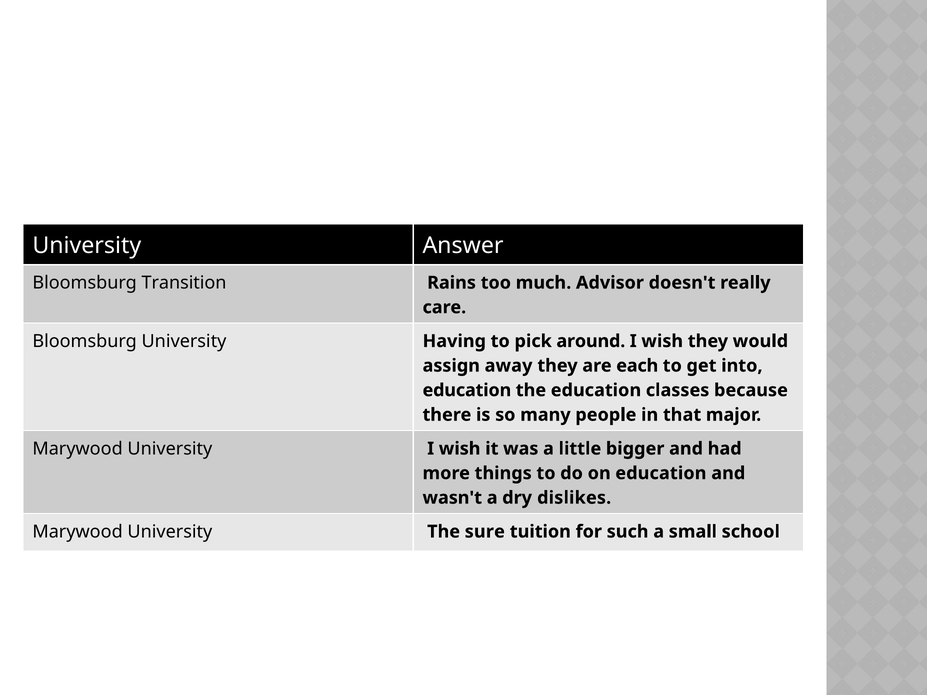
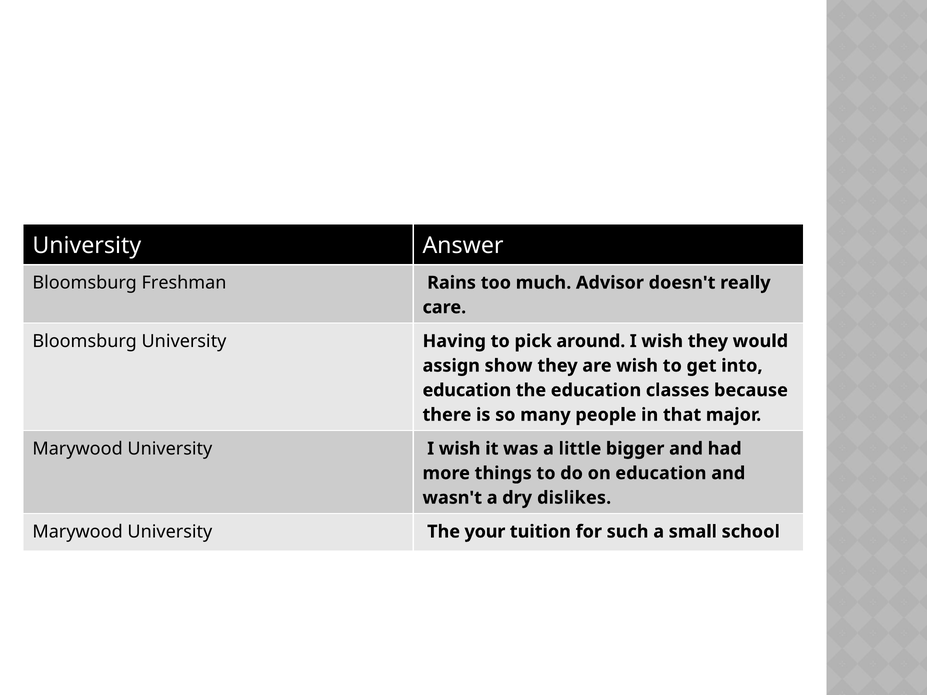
Transition: Transition -> Freshman
away: away -> show
are each: each -> wish
The sure: sure -> your
